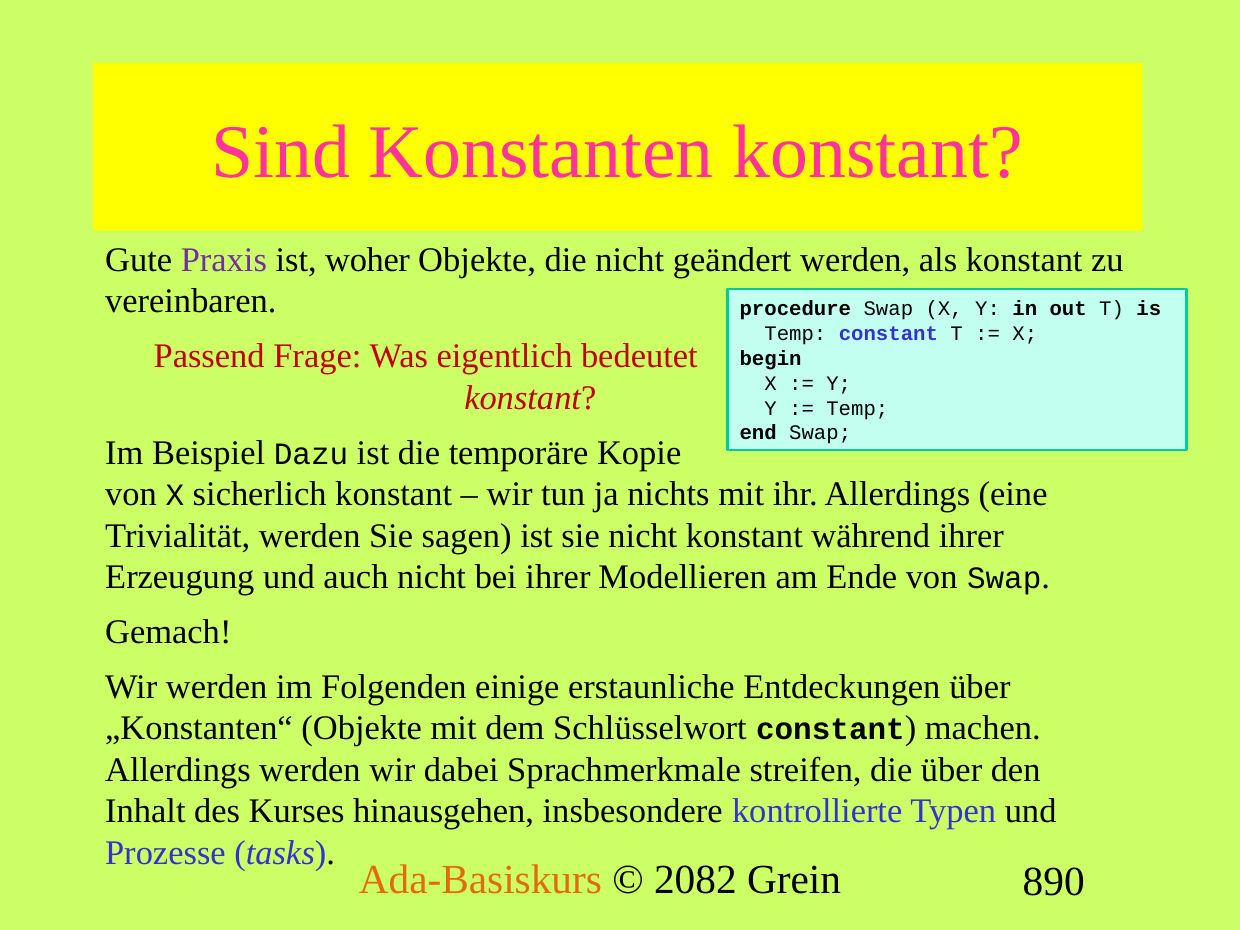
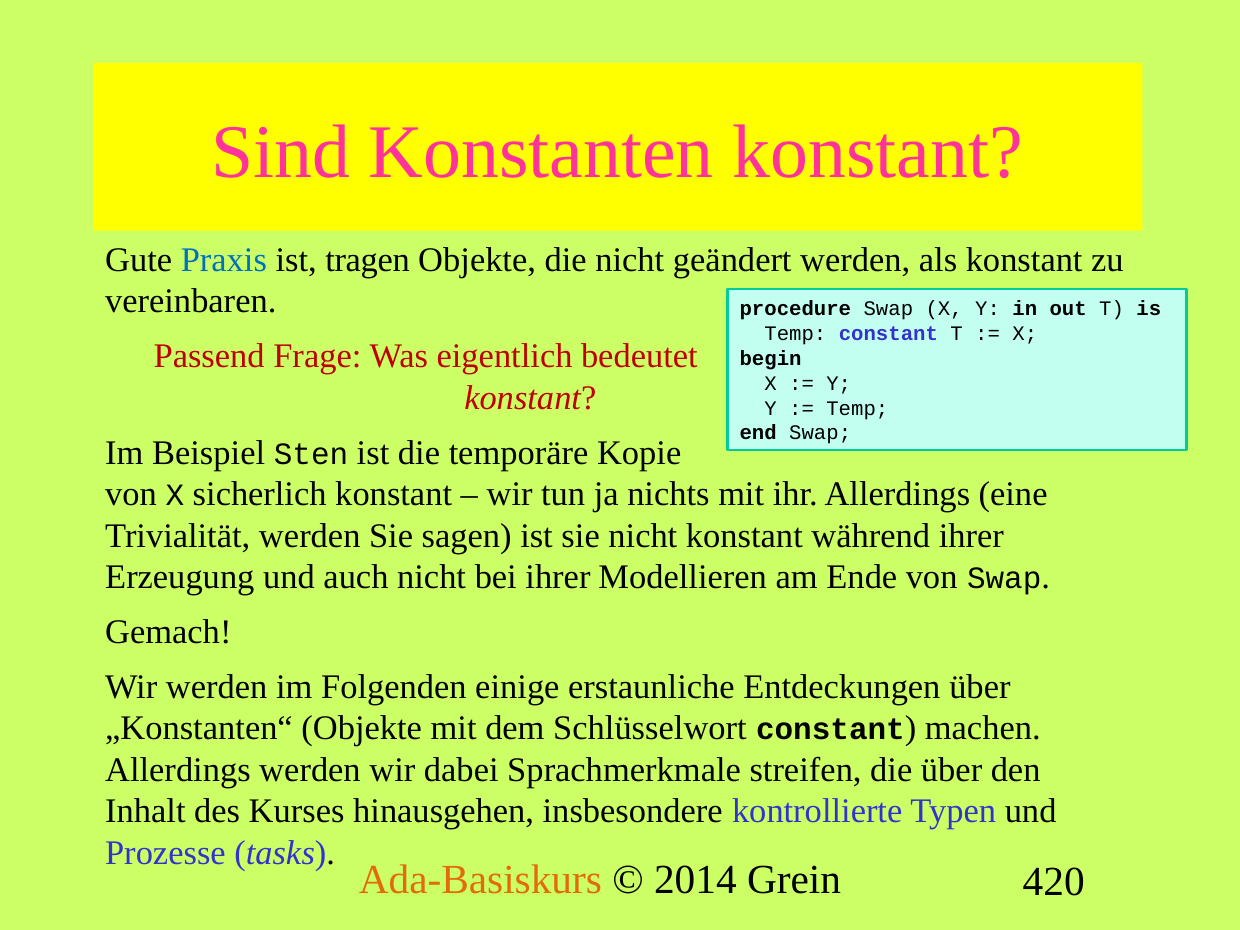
Praxis colour: purple -> blue
woher: woher -> tragen
Dazu: Dazu -> Sten
2082: 2082 -> 2014
890: 890 -> 420
